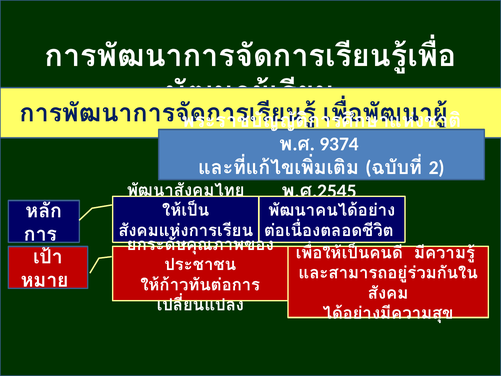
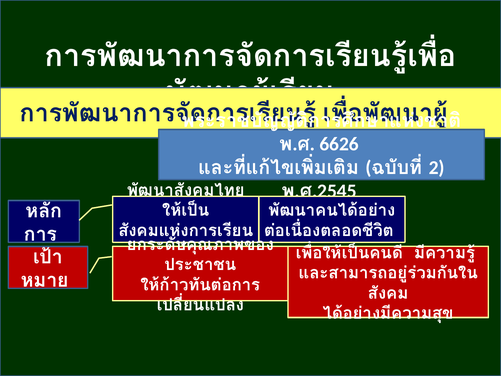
9374: 9374 -> 6626
